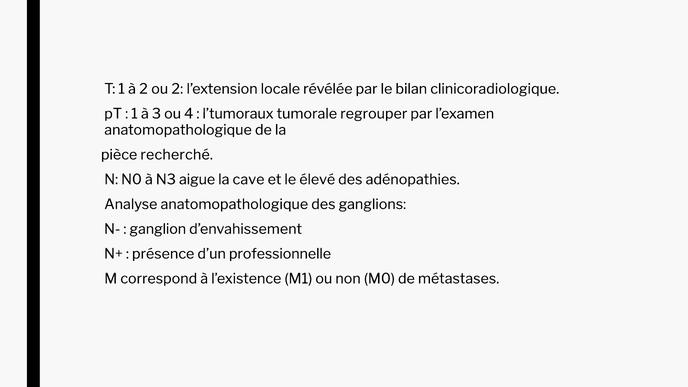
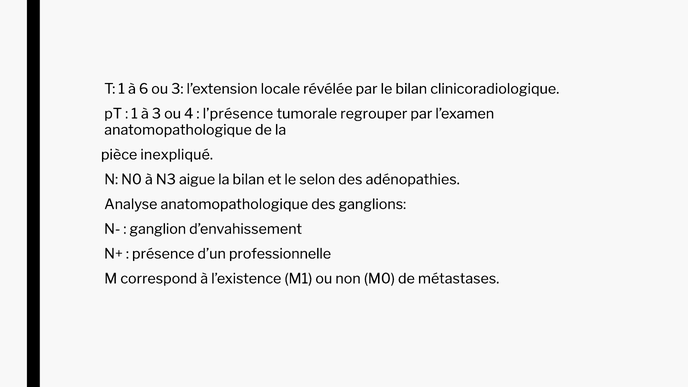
à 2: 2 -> 6
ou 2: 2 -> 3
l’tumoraux: l’tumoraux -> l’présence
recherché: recherché -> inexpliqué
la cave: cave -> bilan
élevé: élevé -> selon
